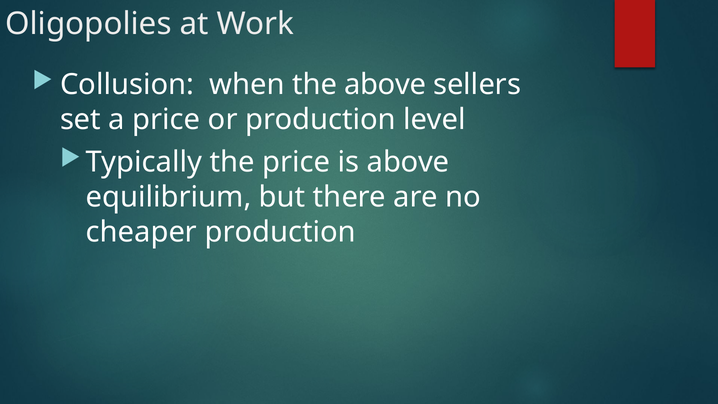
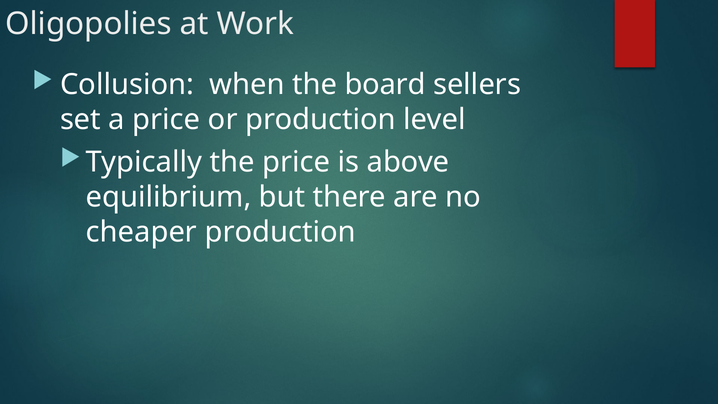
the above: above -> board
